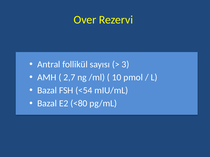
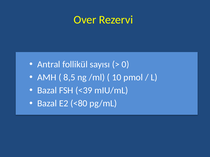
3: 3 -> 0
2,7: 2,7 -> 8,5
<54: <54 -> <39
